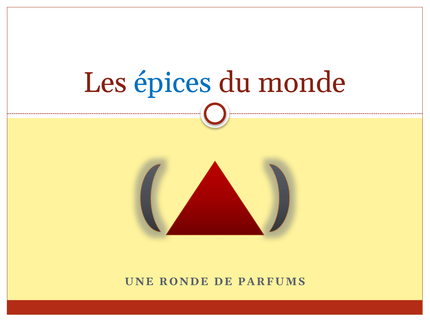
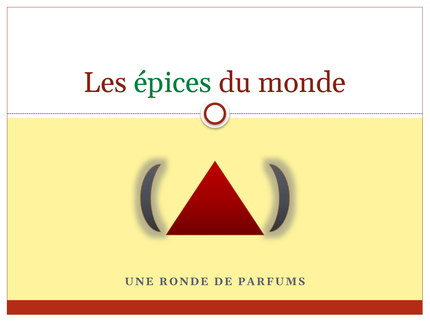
épices colour: blue -> green
